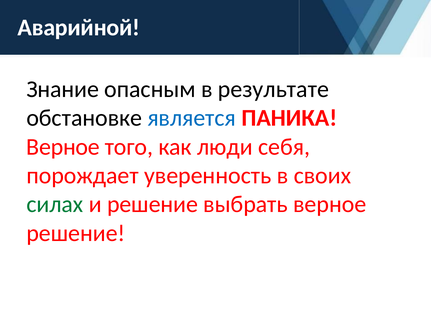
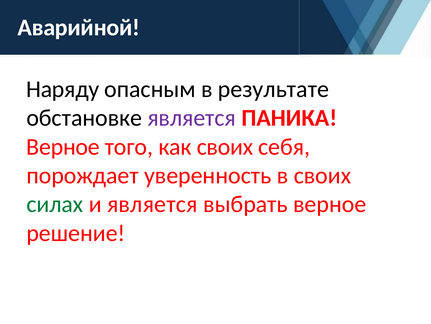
Знание: Знание -> Наряду
является at (192, 118) colour: blue -> purple
как люди: люди -> своих
и решение: решение -> является
